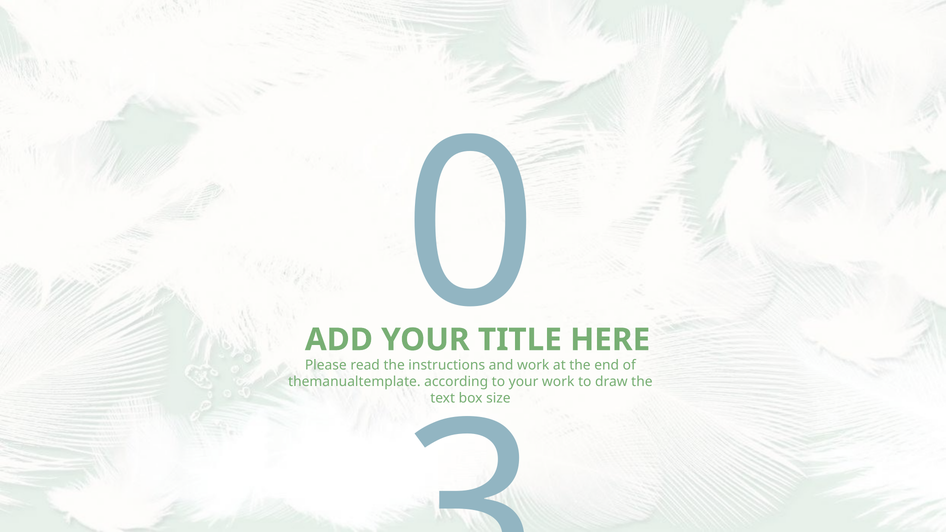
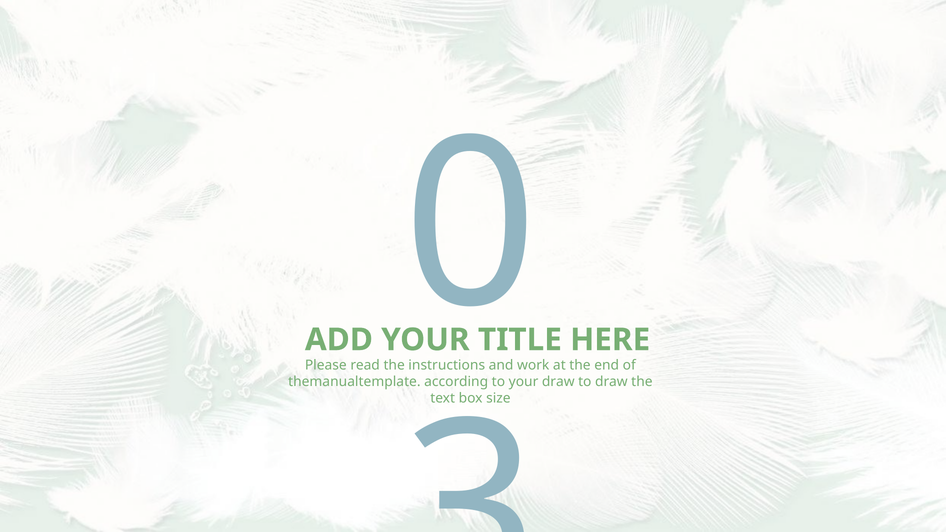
work at (558, 382): work -> draw
